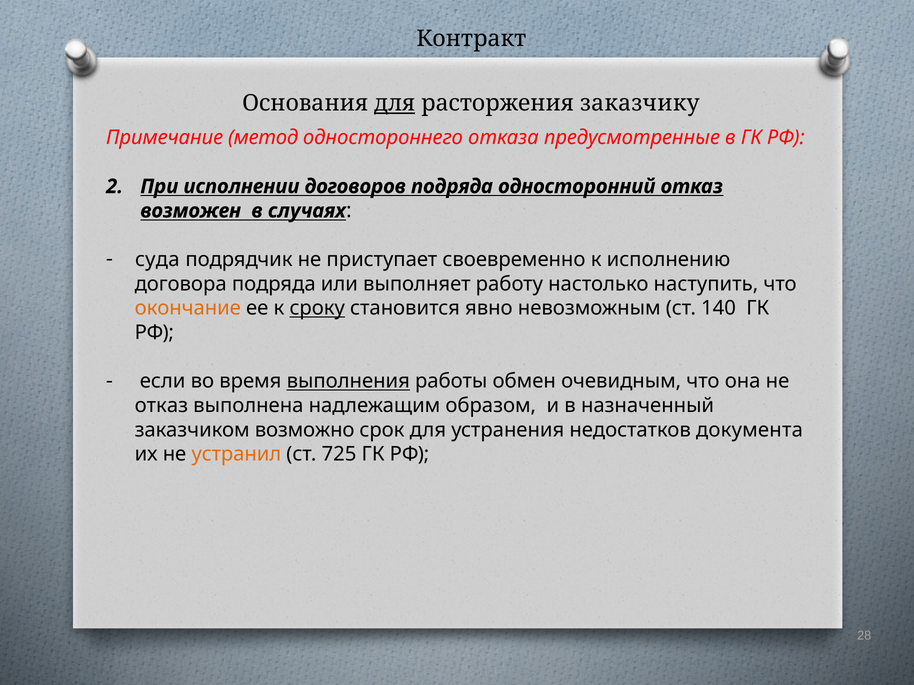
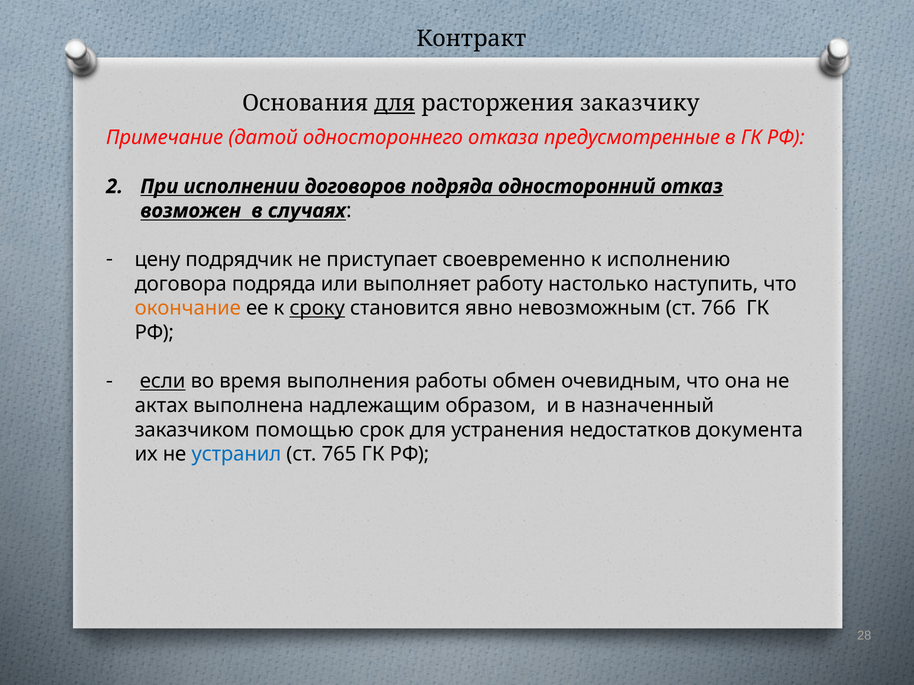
метод: метод -> датой
суда: суда -> цену
140: 140 -> 766
если underline: none -> present
выполнения underline: present -> none
отказ at (161, 406): отказ -> актах
возможно: возможно -> помощью
устранил colour: orange -> blue
725: 725 -> 765
